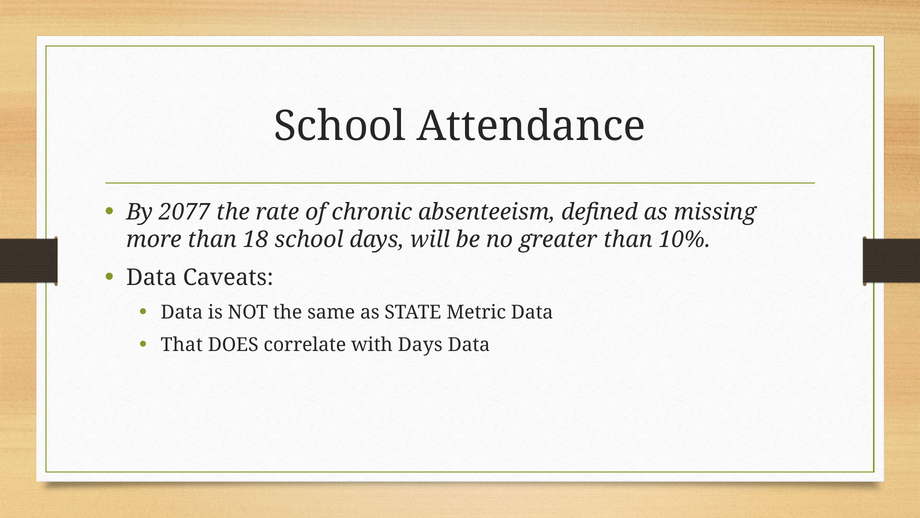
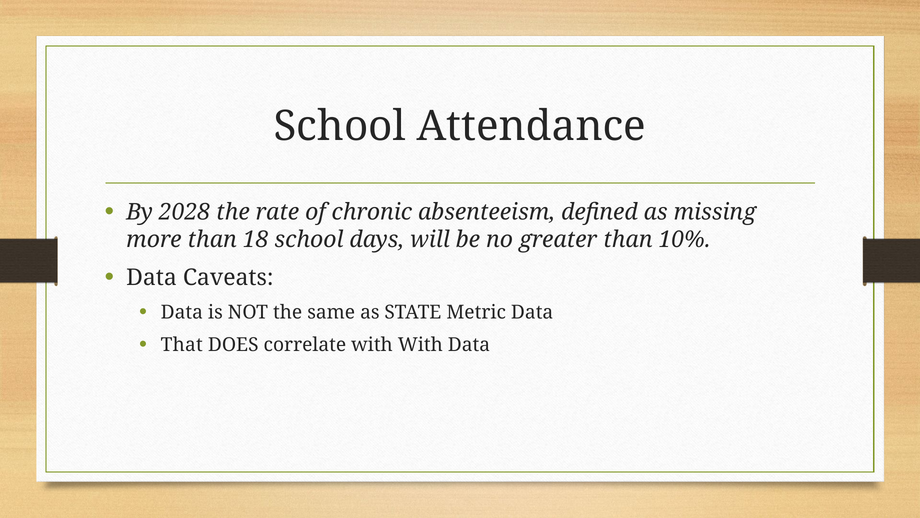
2077: 2077 -> 2028
with Days: Days -> With
